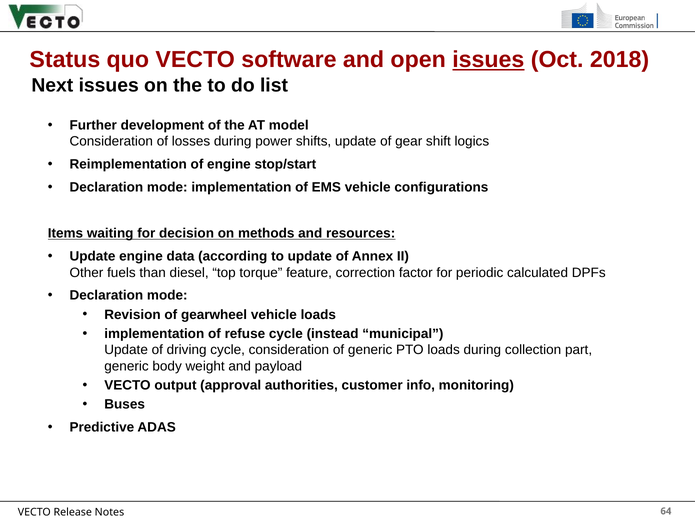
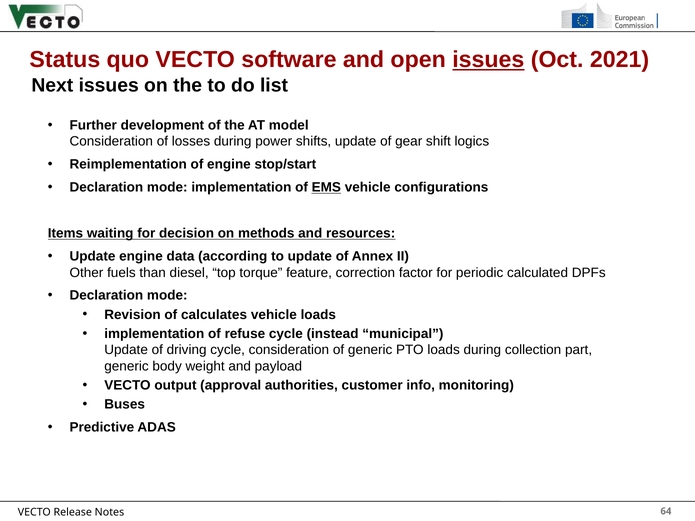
2018: 2018 -> 2021
EMS underline: none -> present
gearwheel: gearwheel -> calculates
